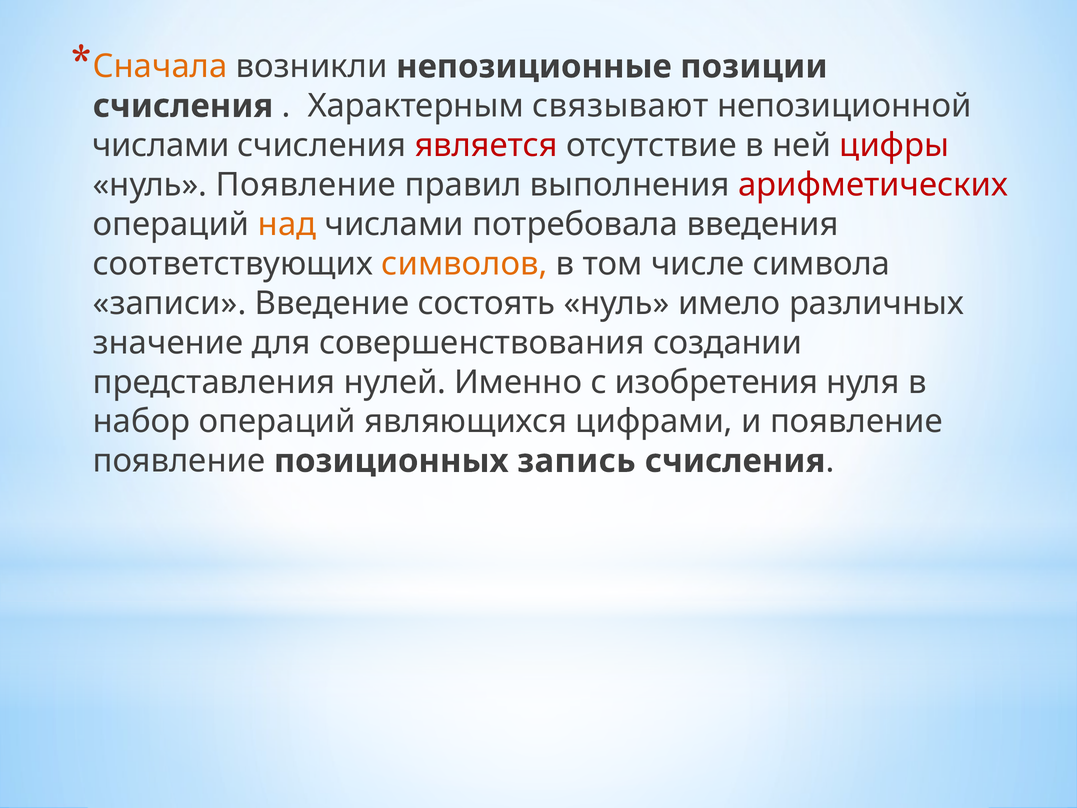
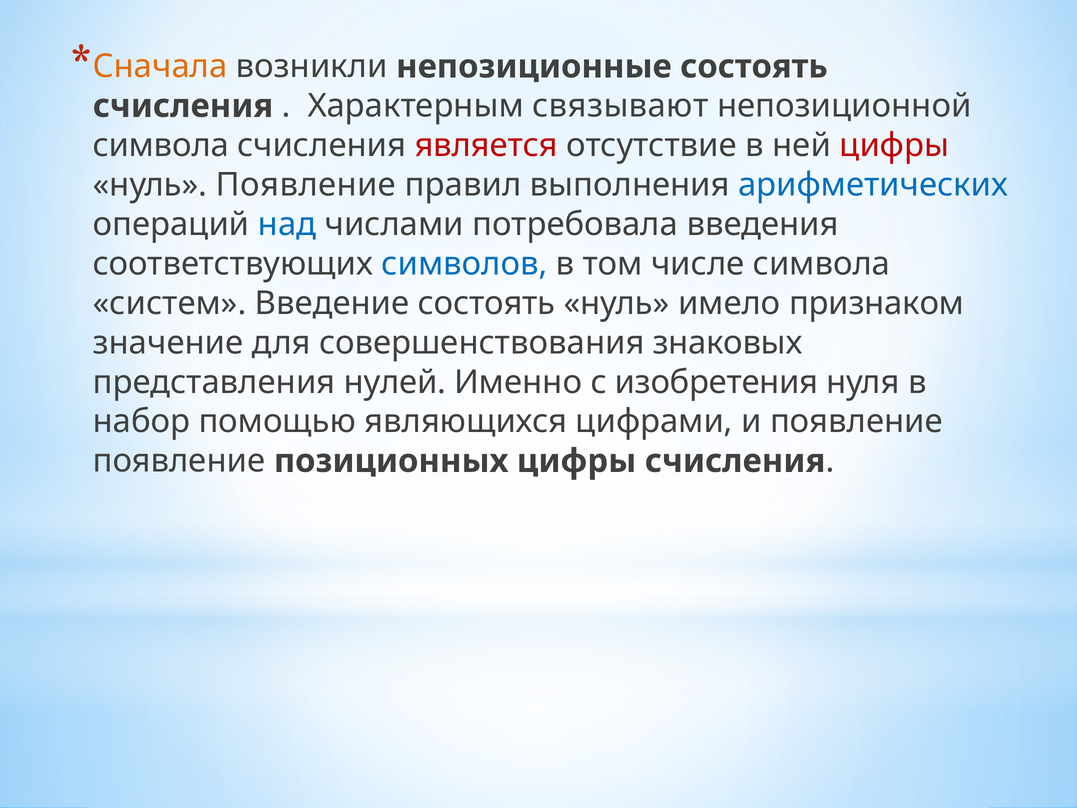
непозиционные позиции: позиции -> состоять
числами at (161, 145): числами -> символа
арифметических colour: red -> blue
над colour: orange -> blue
символов colour: orange -> blue
записи: записи -> систем
различных: различных -> признаком
создании: создании -> знаковых
набор операций: операций -> помощью
позиционных запись: запись -> цифры
